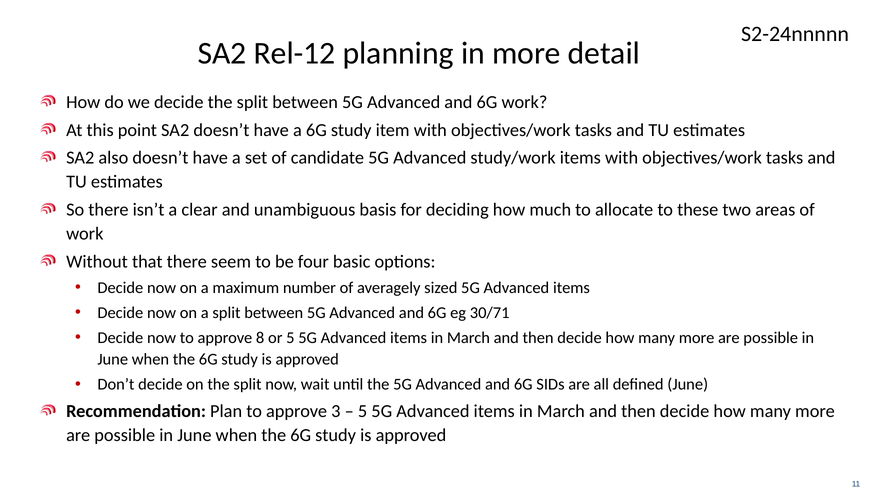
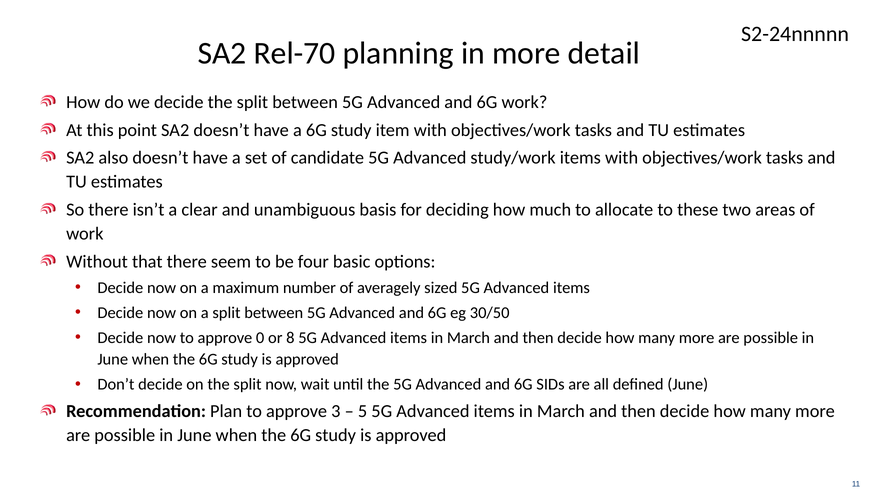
Rel-12: Rel-12 -> Rel-70
30/71: 30/71 -> 30/50
8: 8 -> 0
or 5: 5 -> 8
